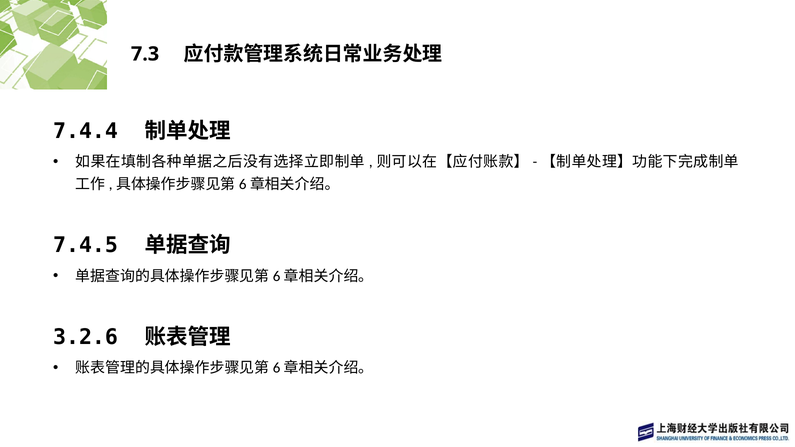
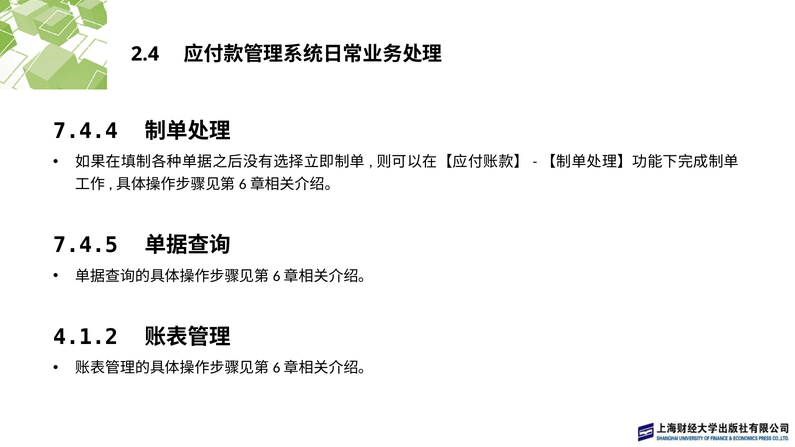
7.3: 7.3 -> 2.4
3.2.6: 3.2.6 -> 4.1.2
